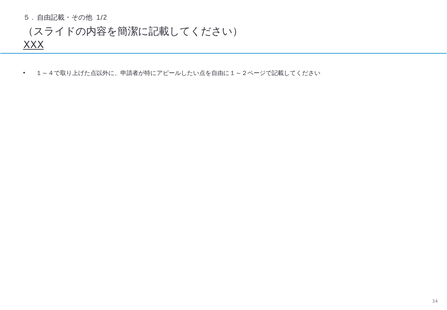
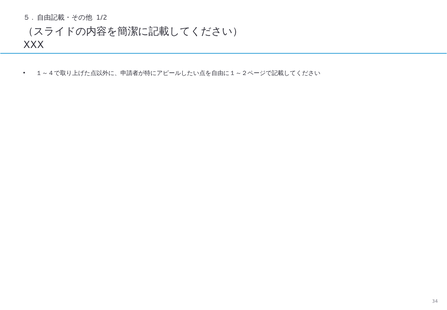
XXX underline: present -> none
